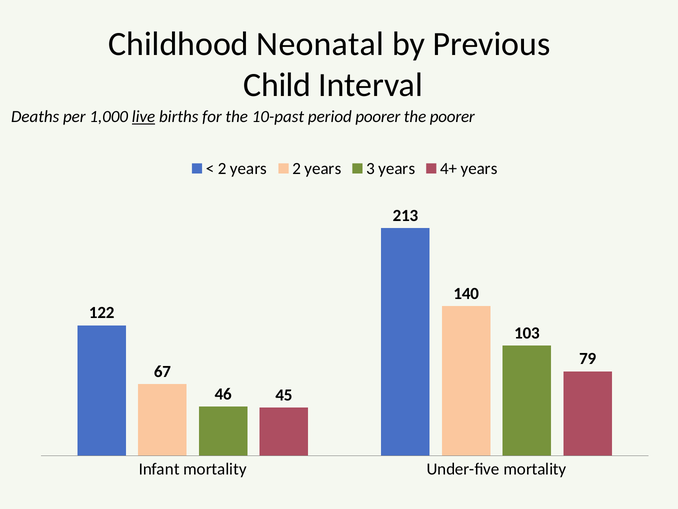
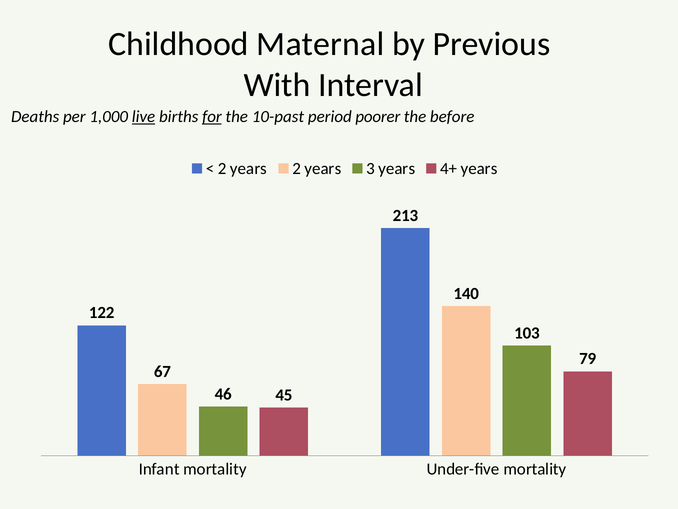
Neonatal: Neonatal -> Maternal
Child: Child -> With
for underline: none -> present
the poorer: poorer -> before
